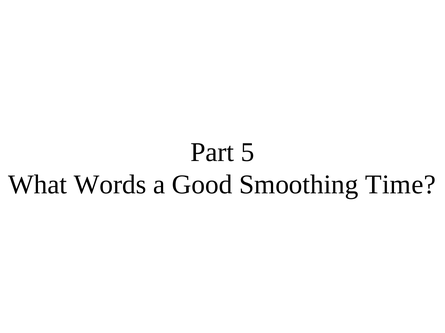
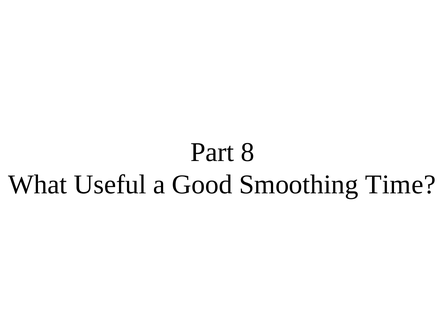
5: 5 -> 8
Words: Words -> Useful
